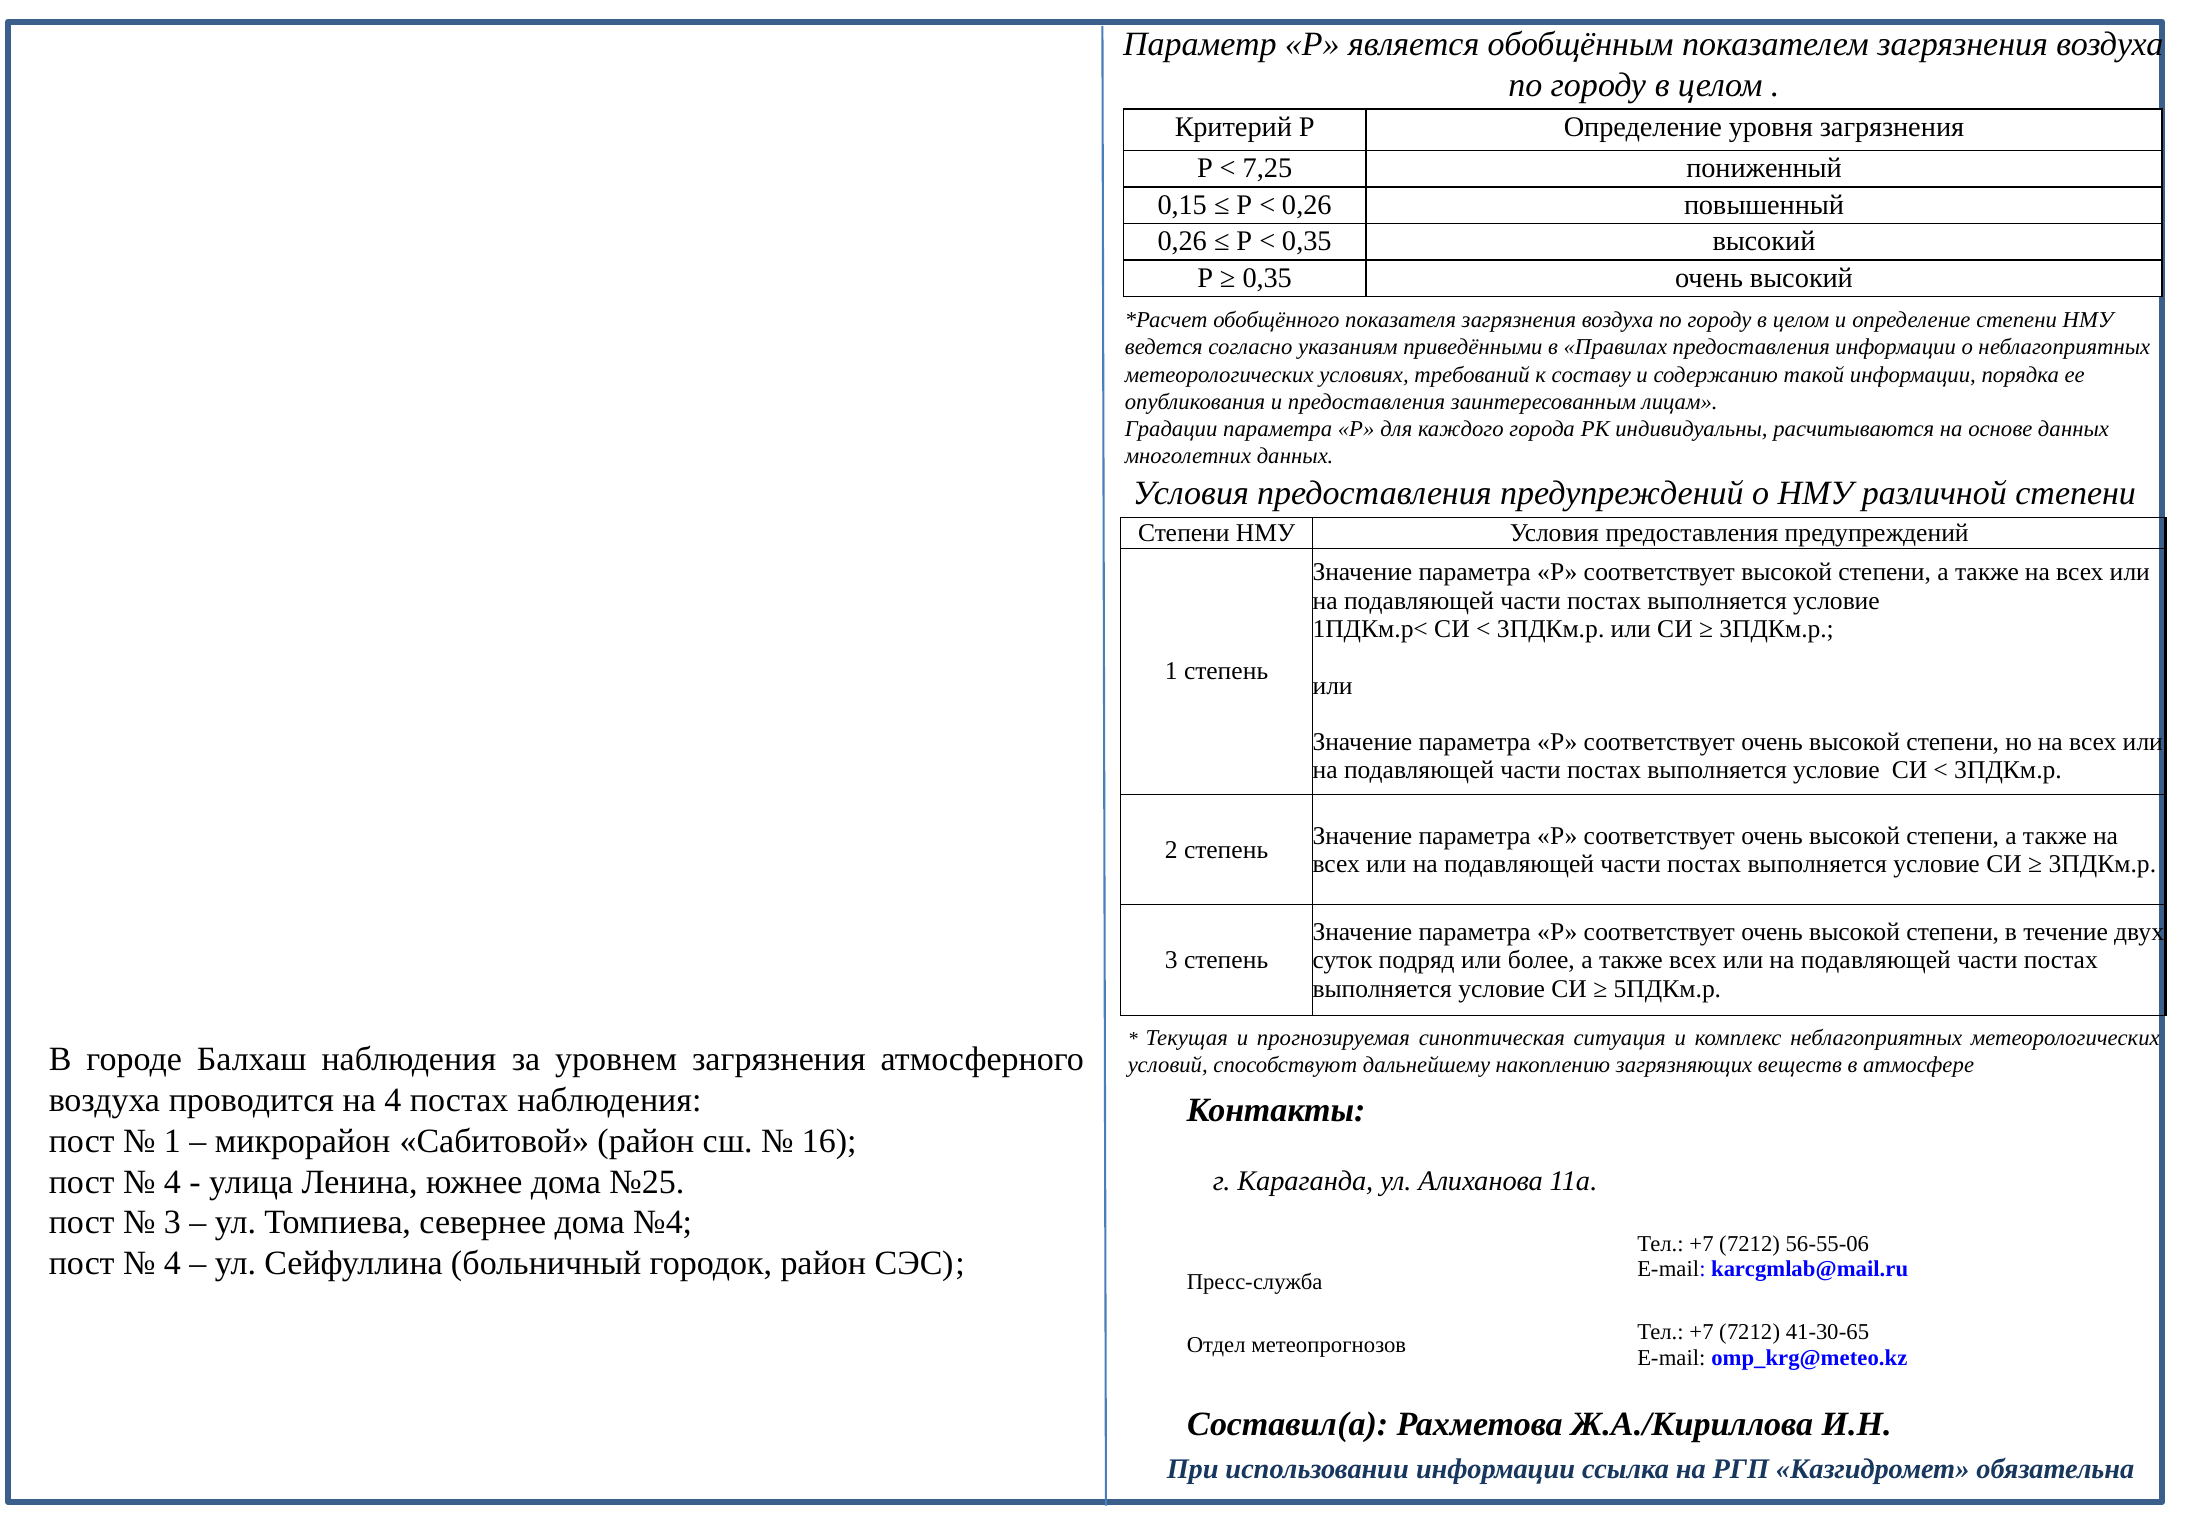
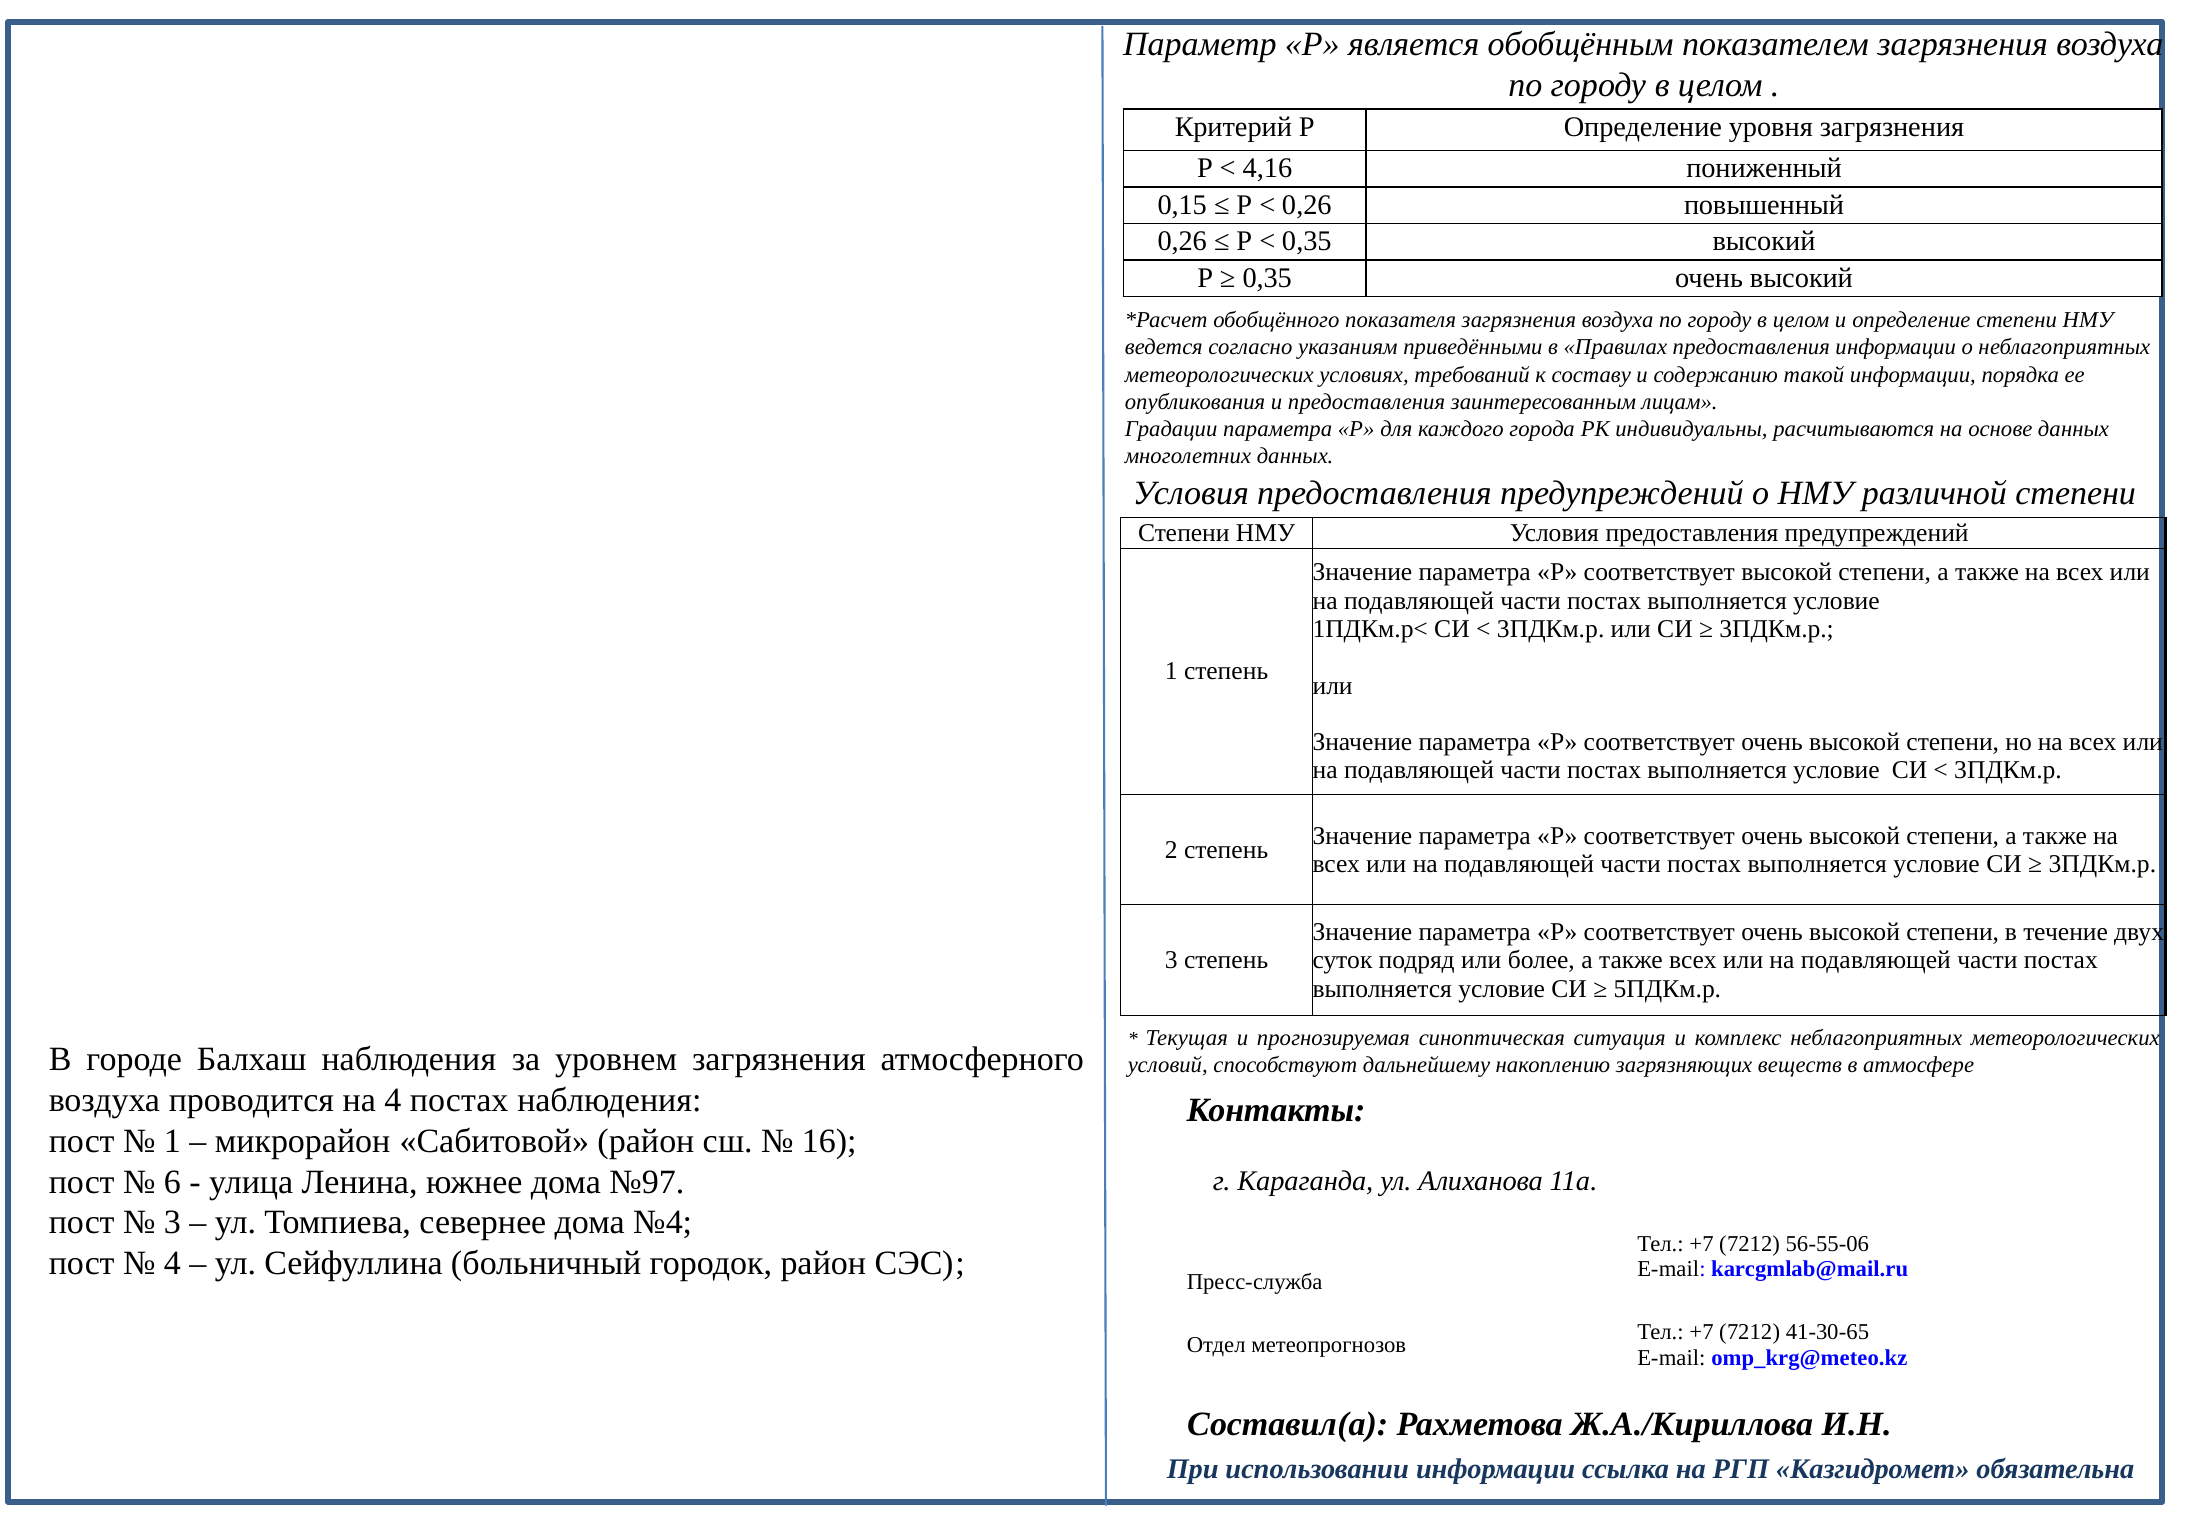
7,25: 7,25 -> 4,16
4 at (172, 1181): 4 -> 6
№25: №25 -> №97
